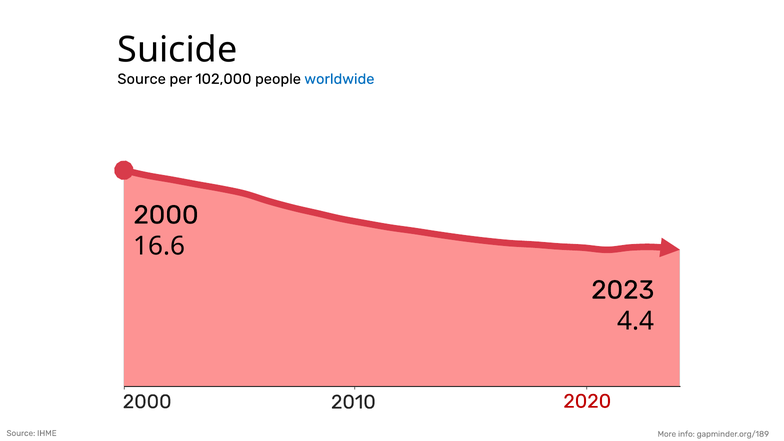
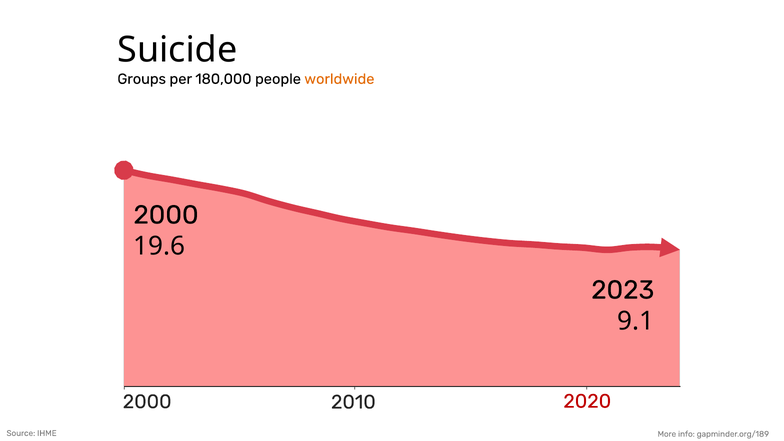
Source at (142, 79): Source -> Groups
102,000: 102,000 -> 180,000
worldwide colour: blue -> orange
16.6: 16.6 -> 19.6
4.4: 4.4 -> 9.1
